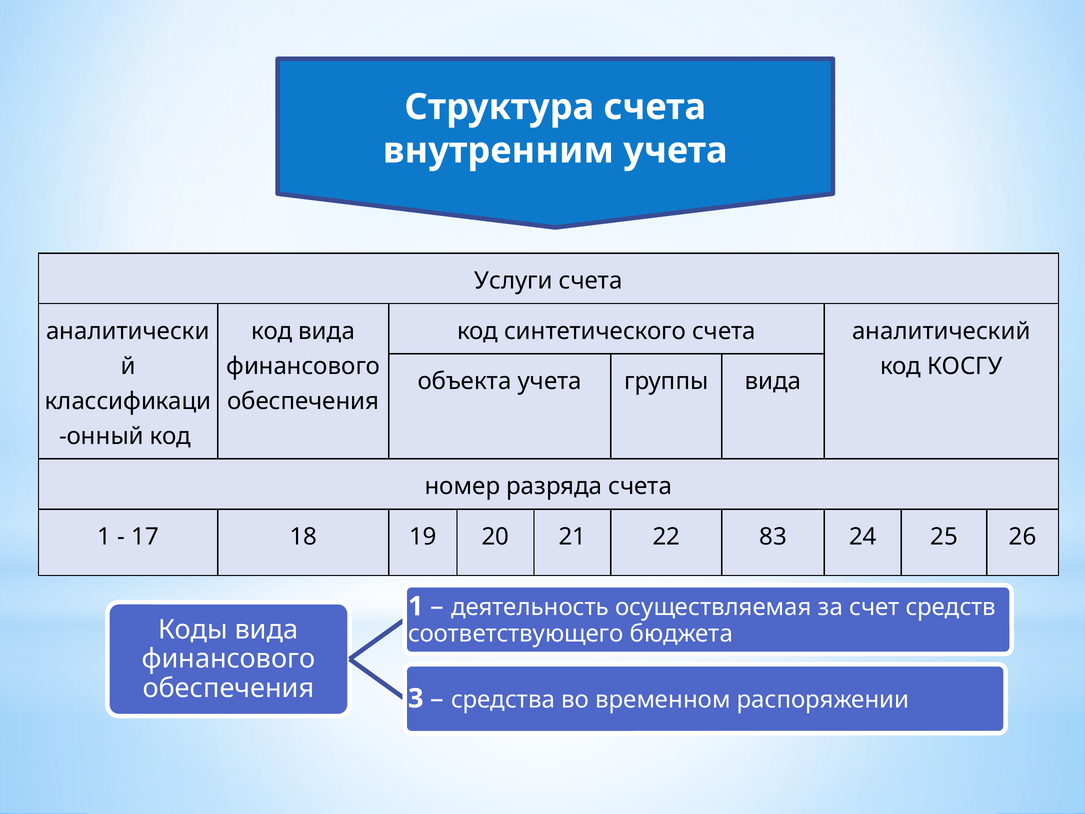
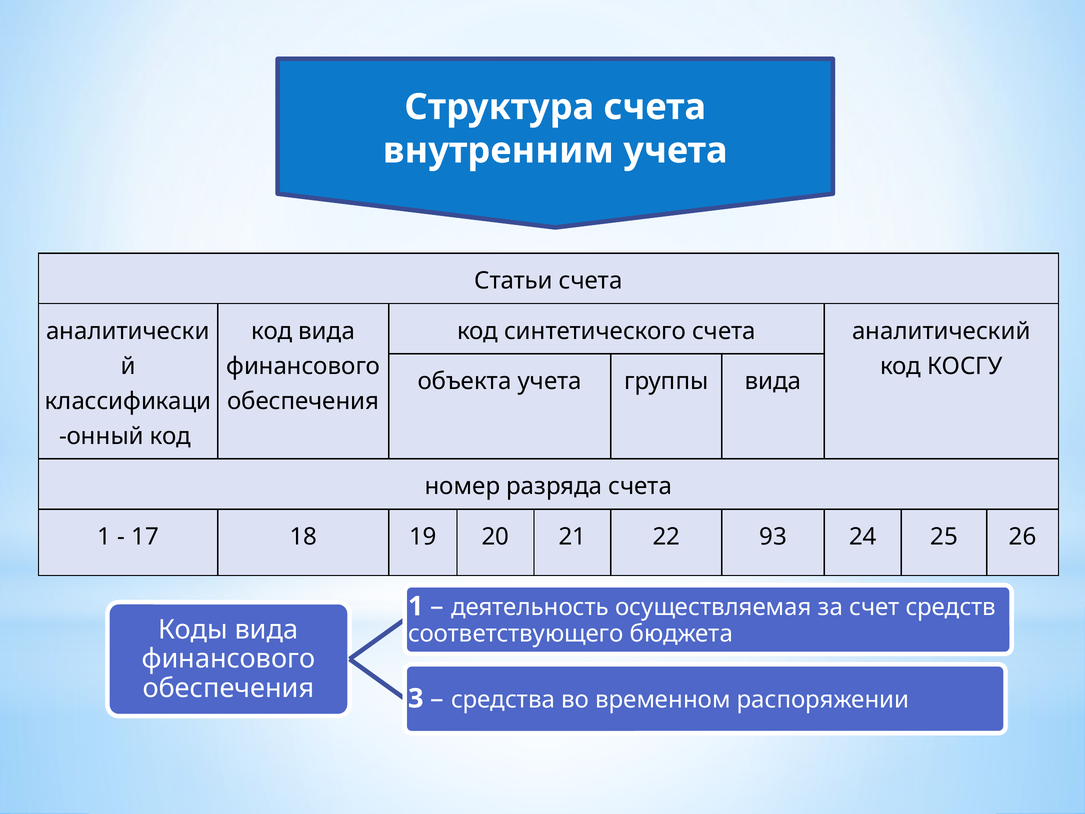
Услуги: Услуги -> Статьи
83: 83 -> 93
